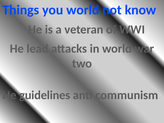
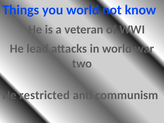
guidelines: guidelines -> restricted
